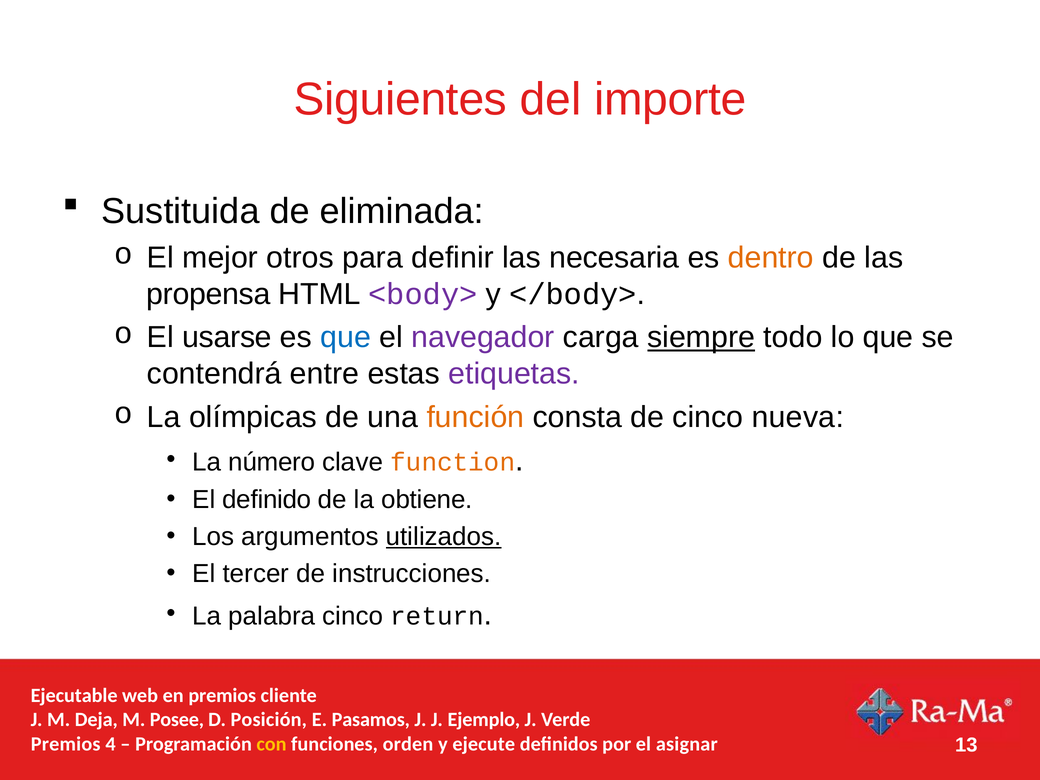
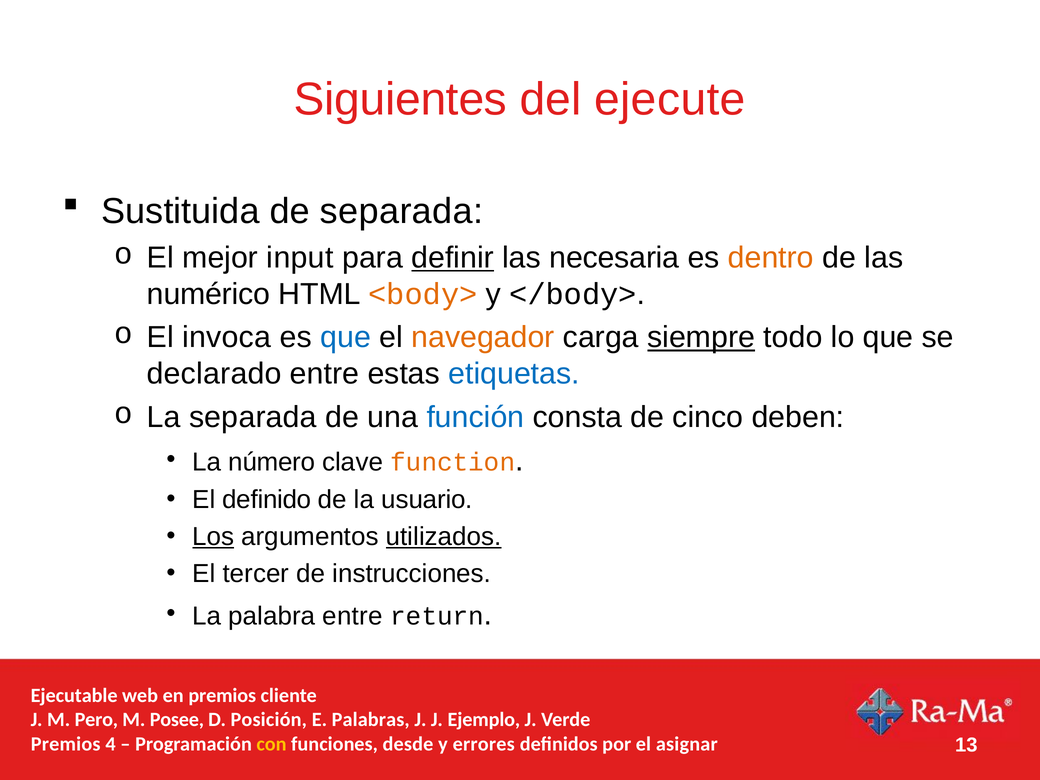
importe: importe -> ejecute
de eliminada: eliminada -> separada
otros: otros -> input
definir underline: none -> present
propensa: propensa -> numérico
<body> colour: purple -> orange
usarse: usarse -> invoca
navegador colour: purple -> orange
contendrá: contendrá -> declarado
etiquetas colour: purple -> blue
La olímpicas: olímpicas -> separada
función colour: orange -> blue
nueva: nueva -> deben
obtiene: obtiene -> usuario
Los underline: none -> present
palabra cinco: cinco -> entre
Deja: Deja -> Pero
Pasamos: Pasamos -> Palabras
orden: orden -> desde
ejecute: ejecute -> errores
